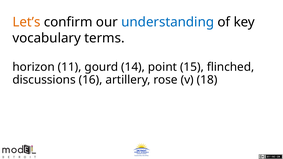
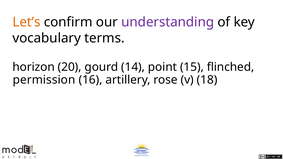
understanding colour: blue -> purple
11: 11 -> 20
discussions: discussions -> permission
